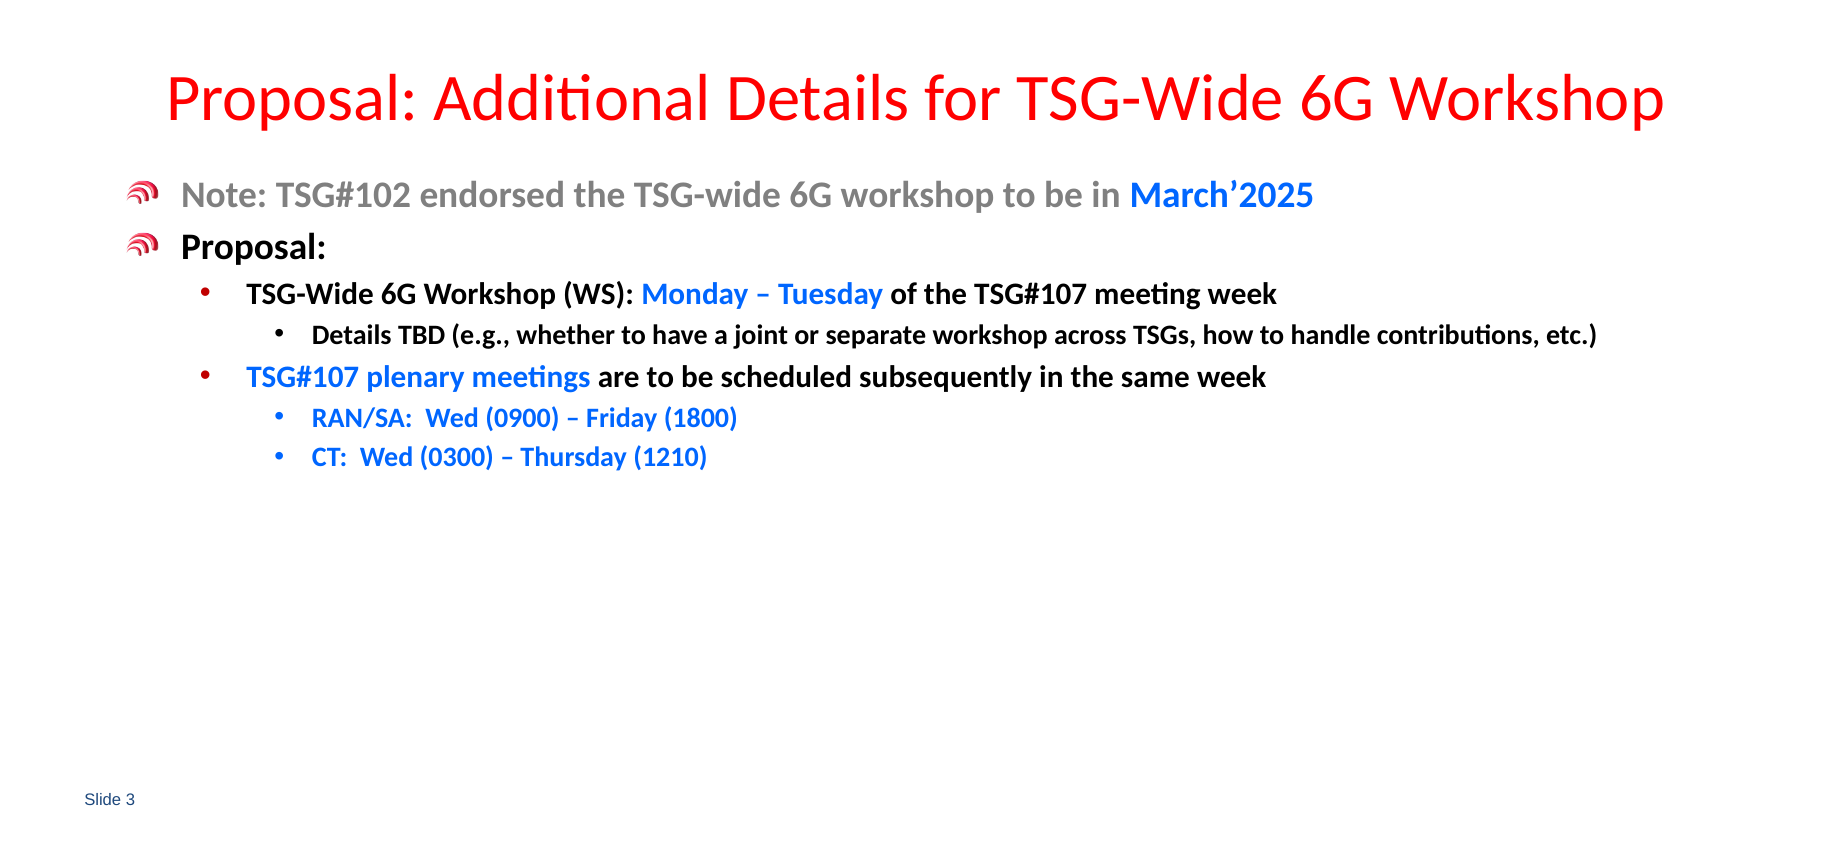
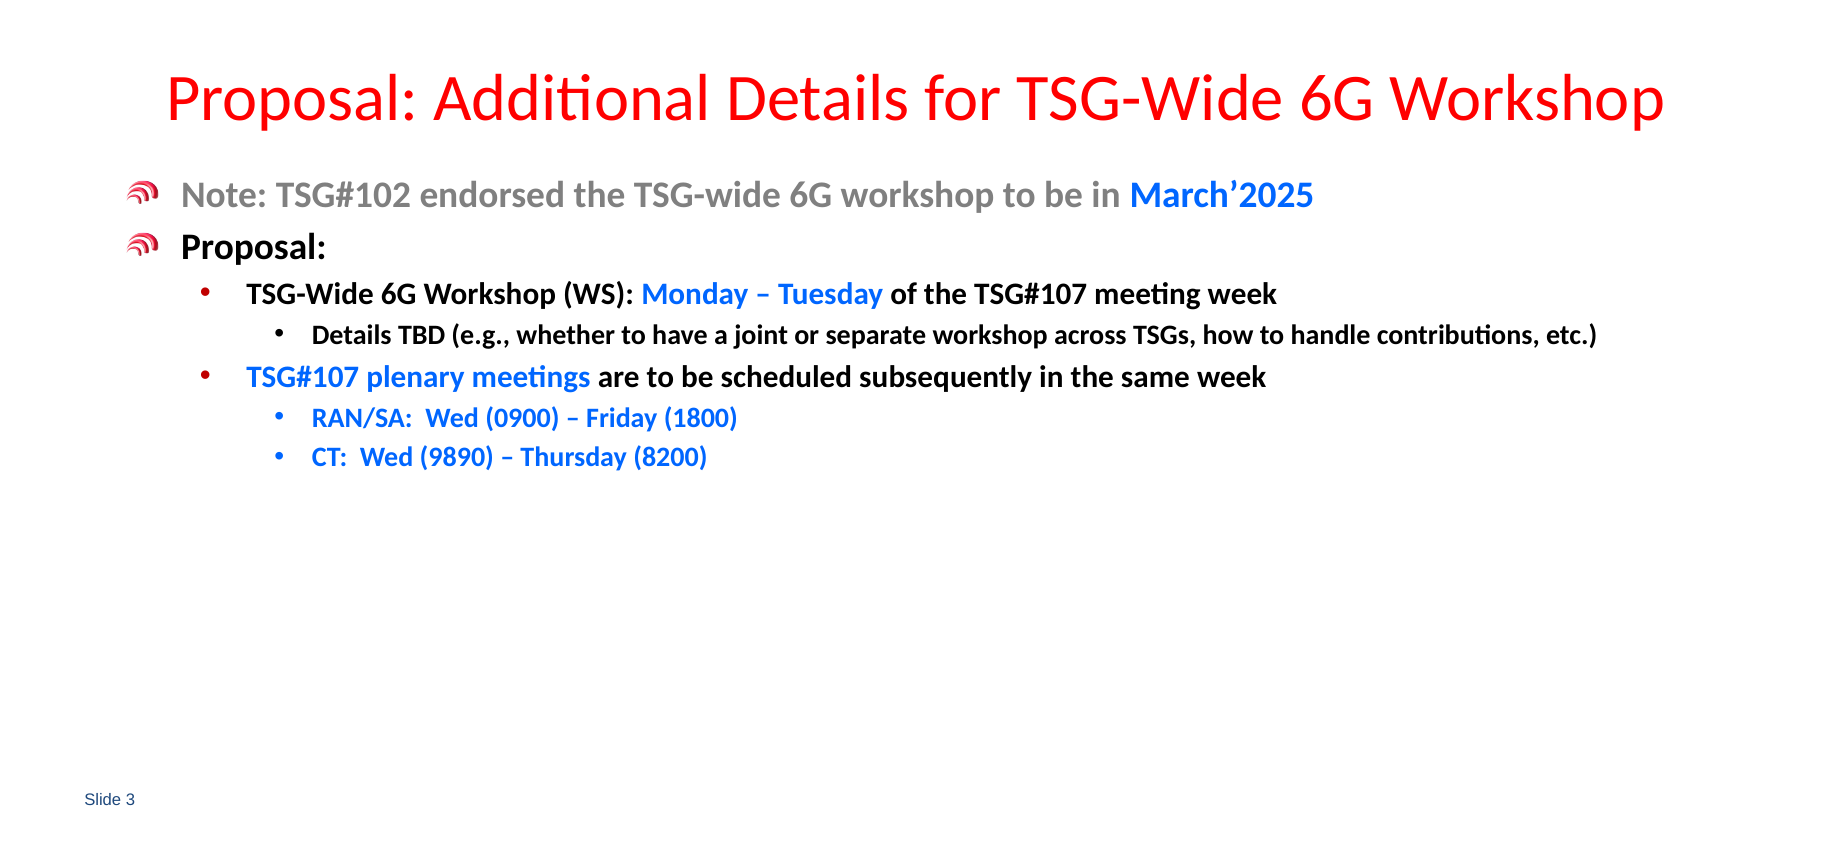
0300: 0300 -> 9890
1210: 1210 -> 8200
